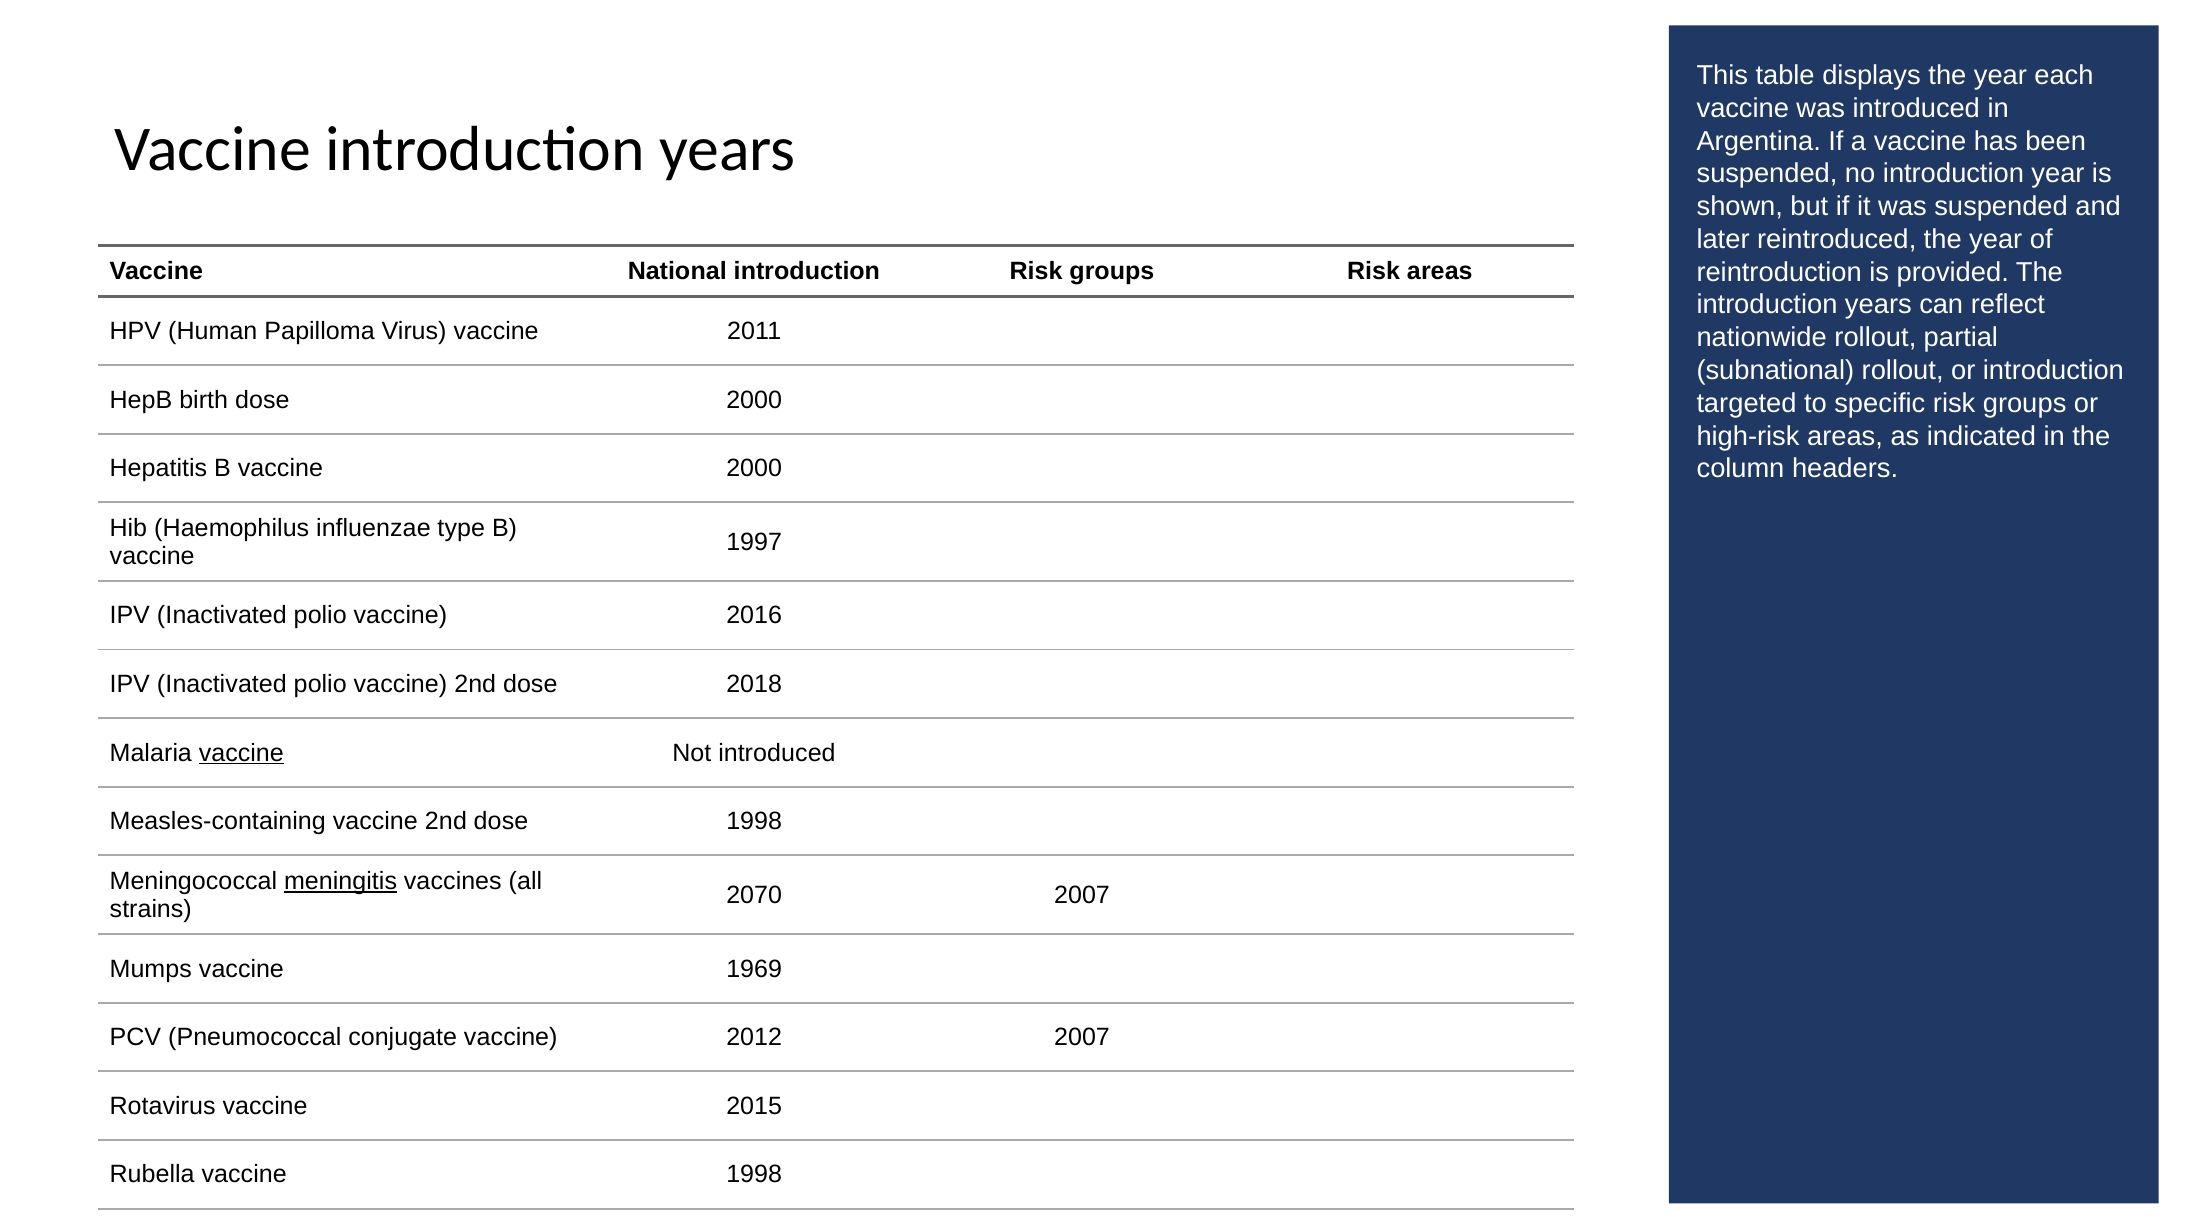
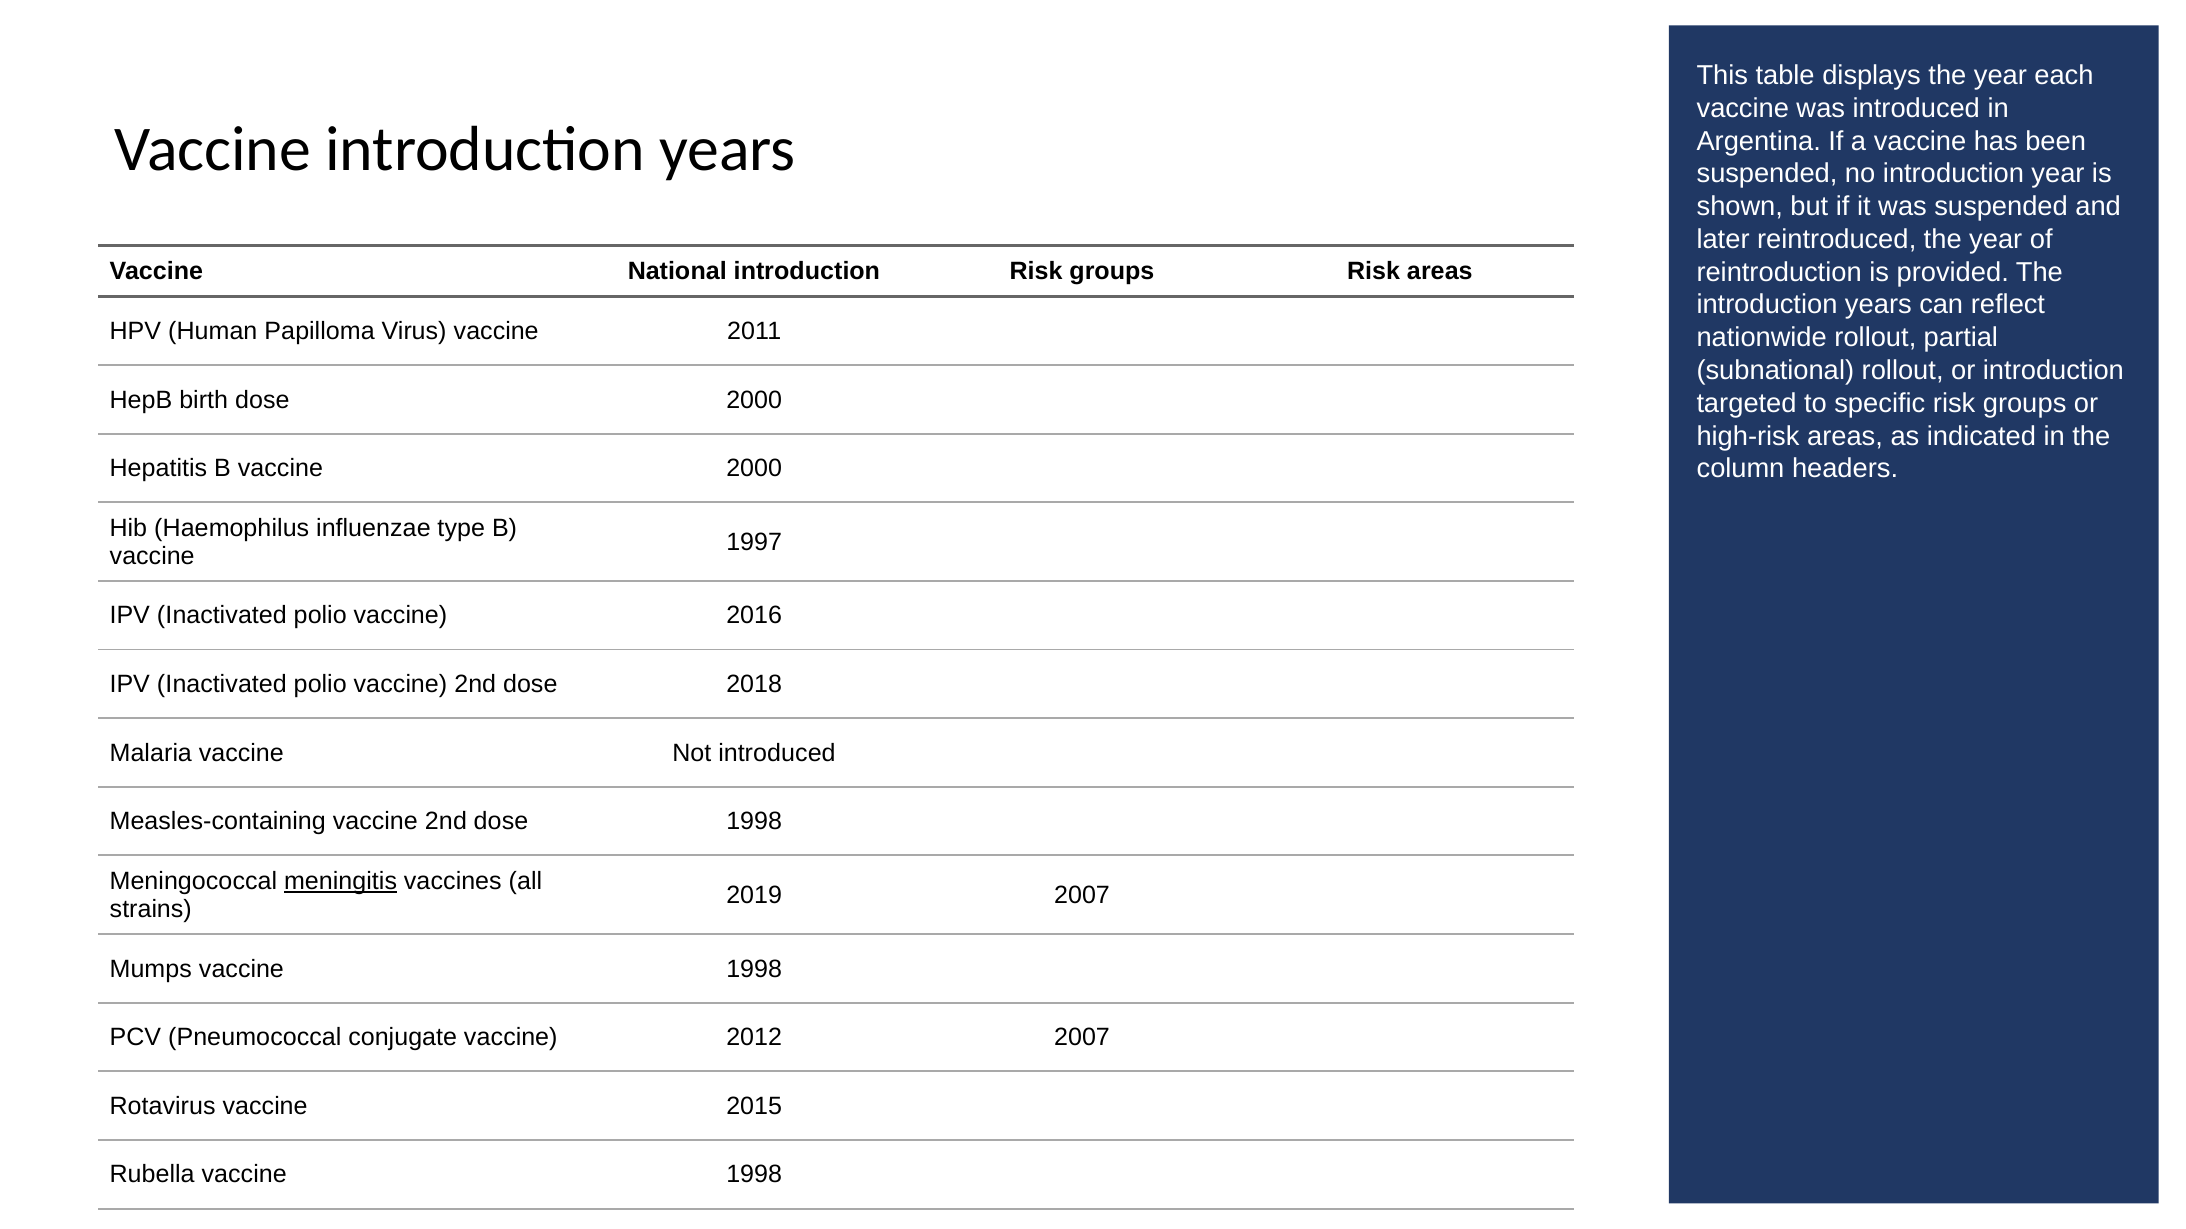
vaccine at (241, 753) underline: present -> none
2070: 2070 -> 2019
Mumps vaccine 1969: 1969 -> 1998
